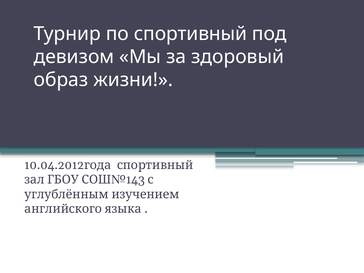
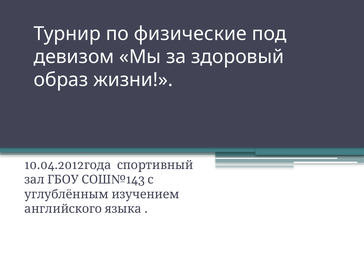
по спортивный: спортивный -> физические
